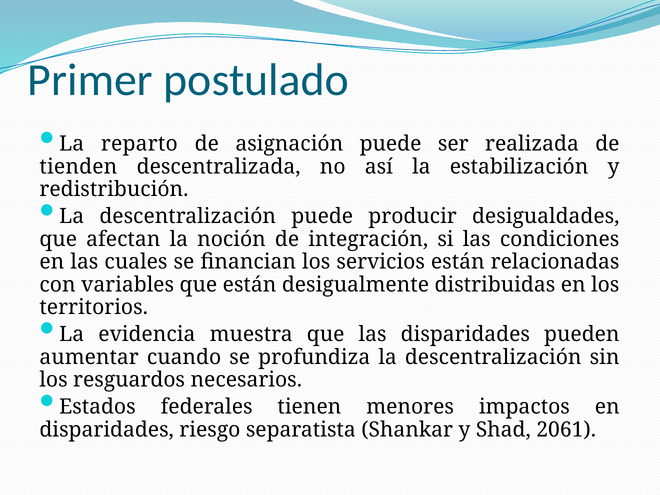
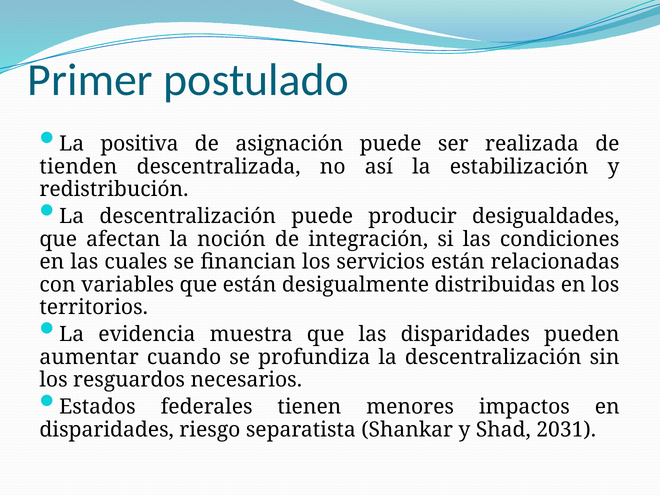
reparto: reparto -> positiva
2061: 2061 -> 2031
